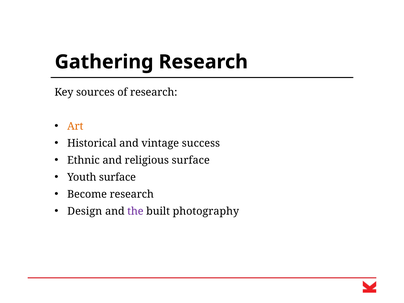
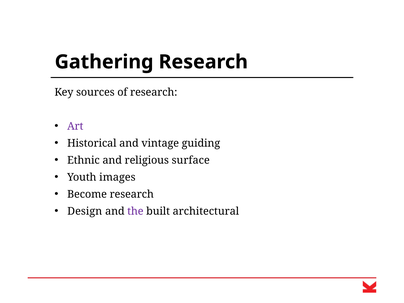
Art colour: orange -> purple
success: success -> guiding
Youth surface: surface -> images
photography: photography -> architectural
